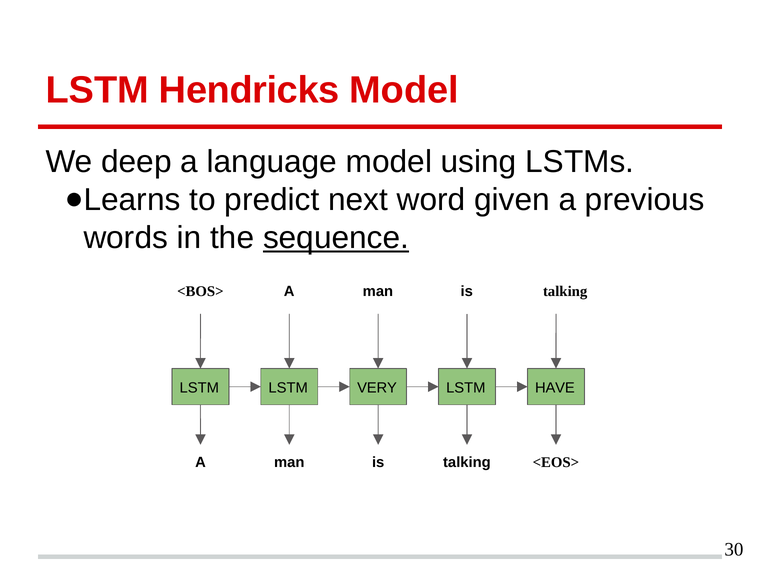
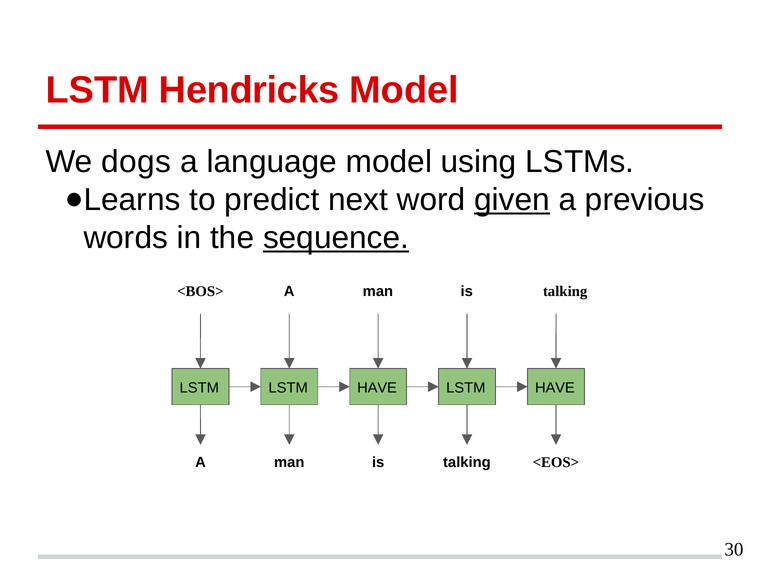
deep: deep -> dogs
given underline: none -> present
VERY at (377, 388): VERY -> HAVE
